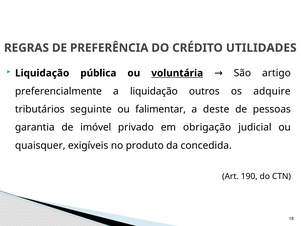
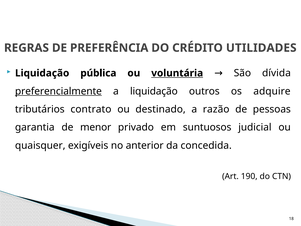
artigo: artigo -> dívida
preferencialmente underline: none -> present
seguinte: seguinte -> contrato
falimentar: falimentar -> destinado
deste: deste -> razão
imóvel: imóvel -> menor
obrigação: obrigação -> suntuosos
produto: produto -> anterior
